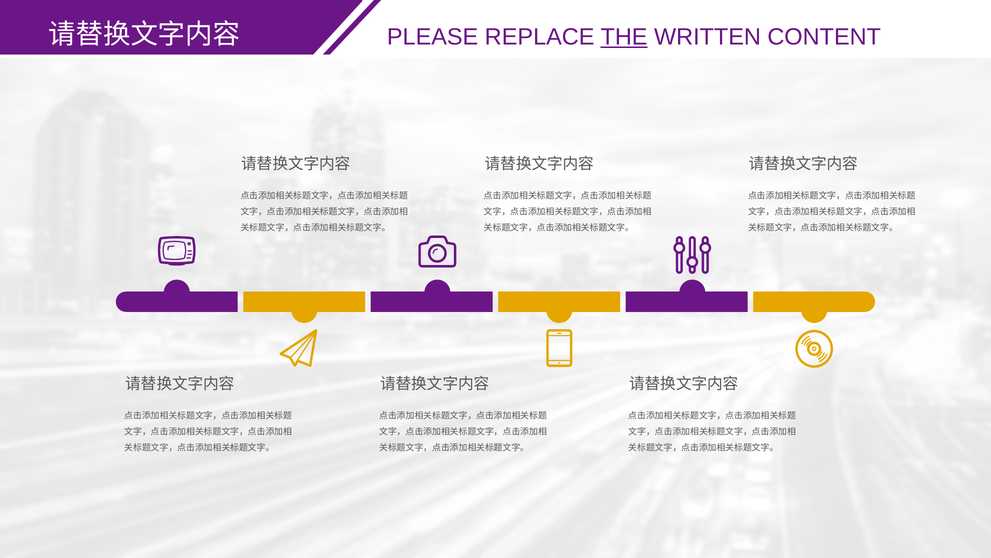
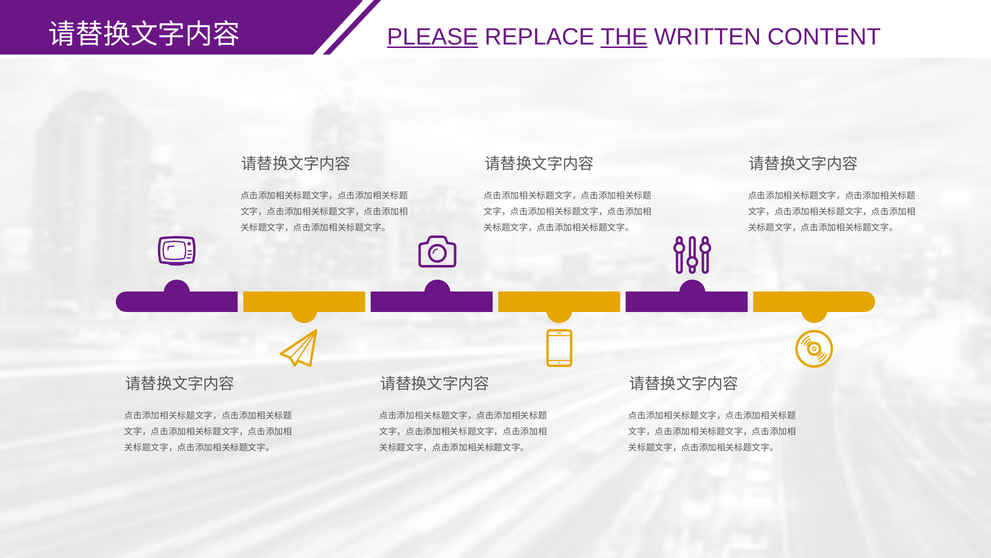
PLEASE underline: none -> present
